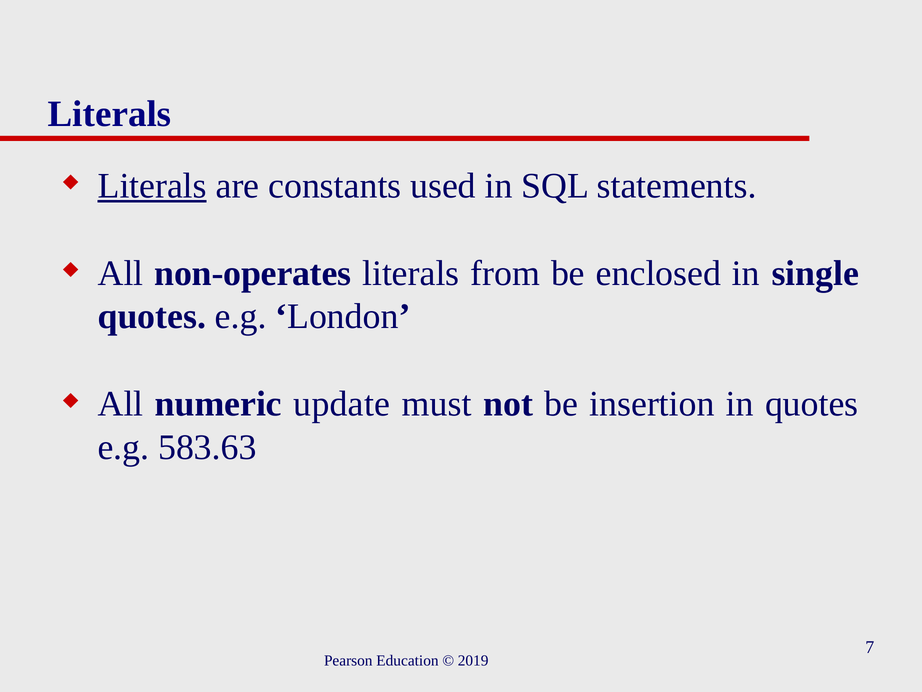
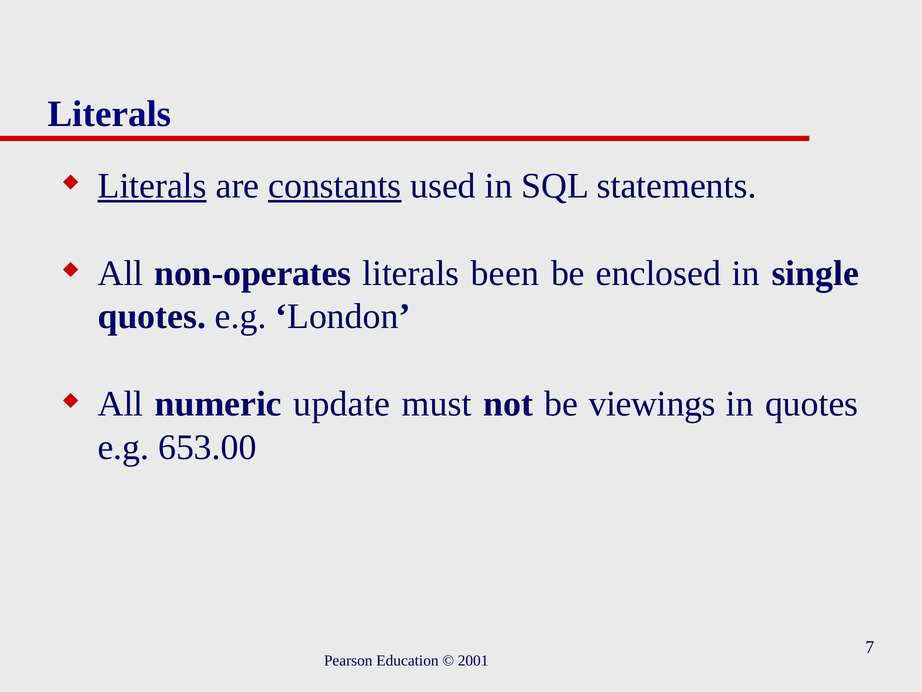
constants underline: none -> present
from: from -> been
insertion: insertion -> viewings
583.63: 583.63 -> 653.00
2019: 2019 -> 2001
